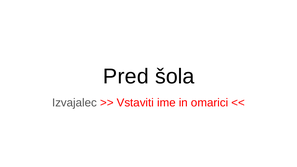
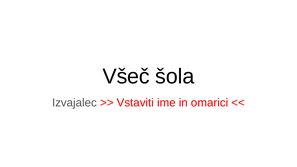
Pred: Pred -> Všeč
